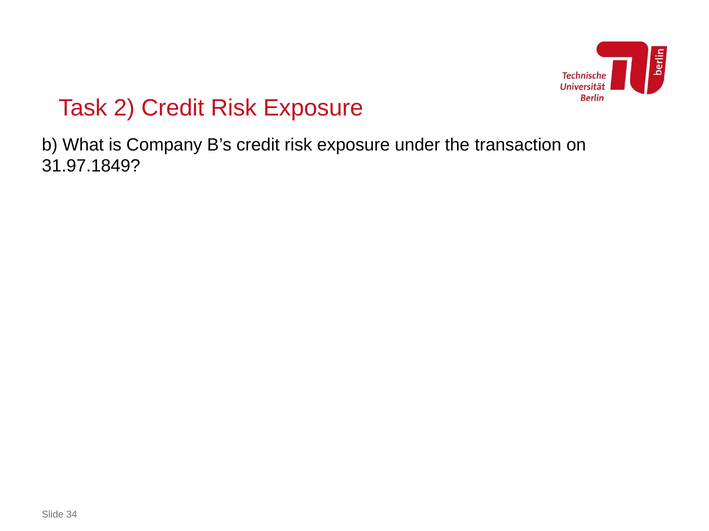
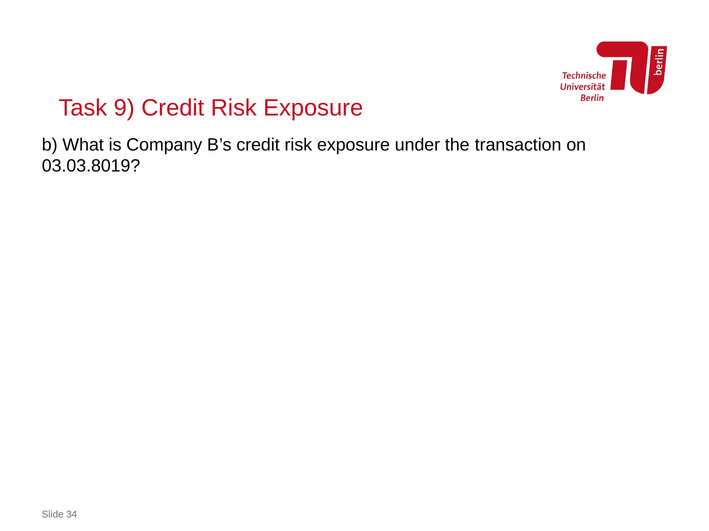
2: 2 -> 9
31.97.1849: 31.97.1849 -> 03.03.8019
